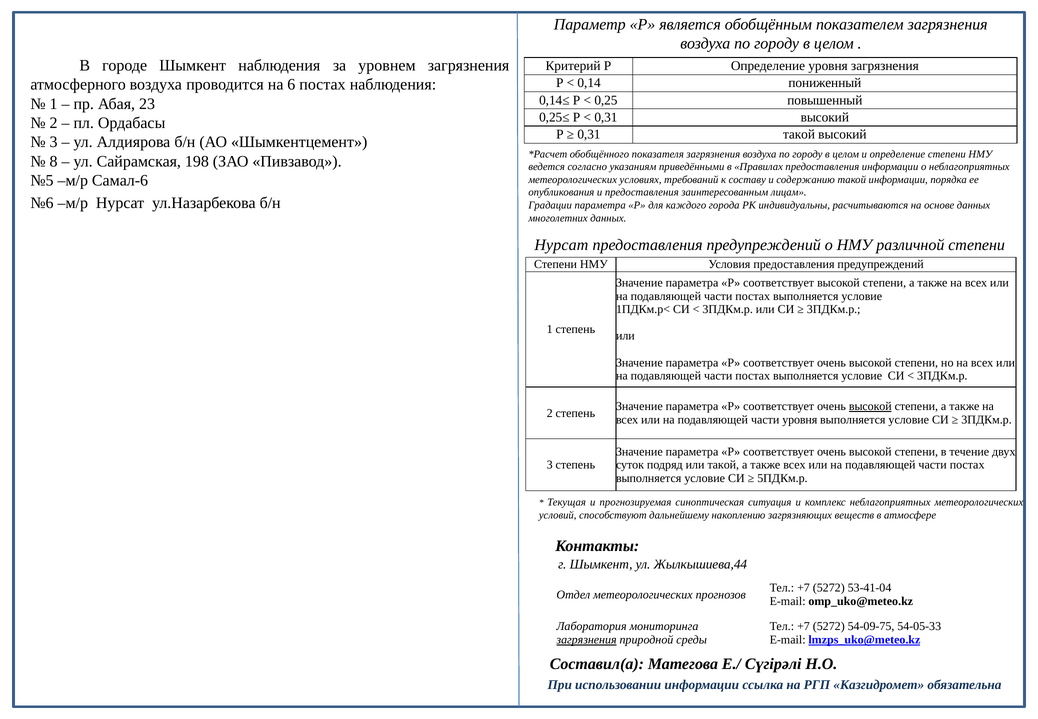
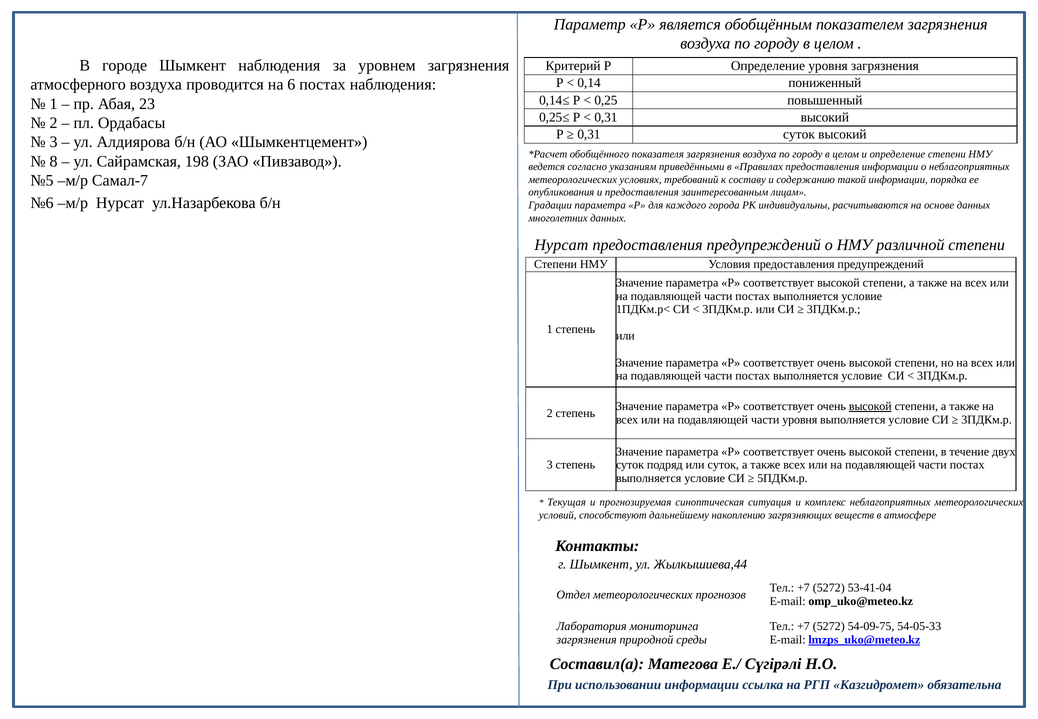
0,31 такой: такой -> суток
Самал-6: Самал-6 -> Самал-7
или такой: такой -> суток
загрязнения at (587, 639) underline: present -> none
